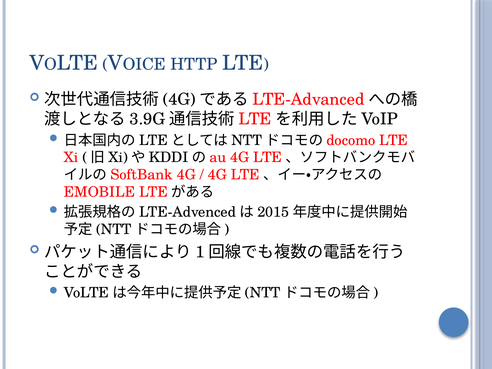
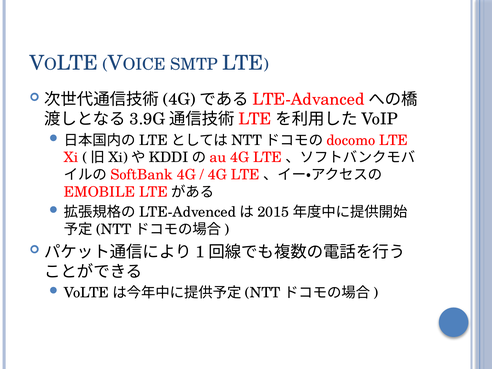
HTTP: HTTP -> SMTP
